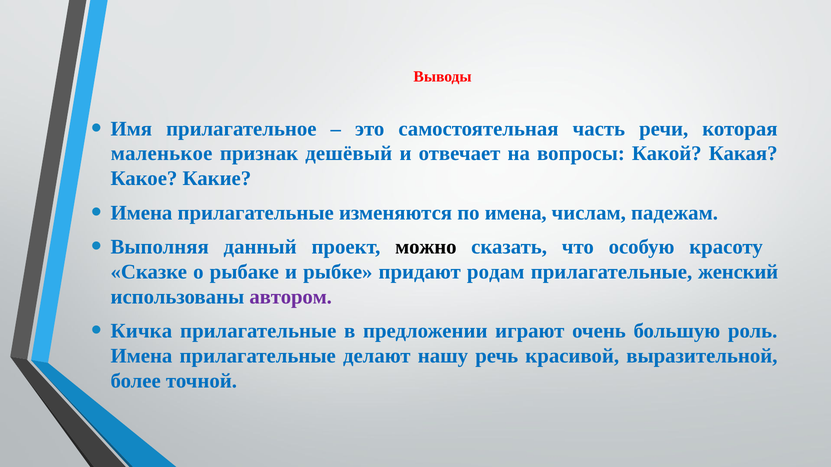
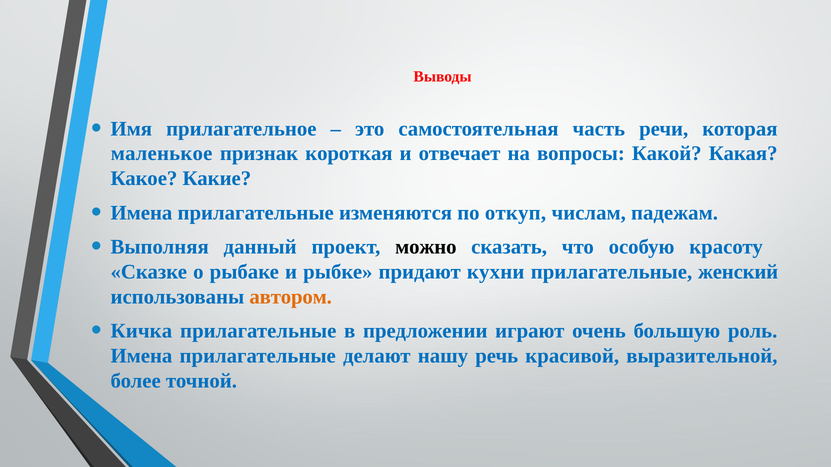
дешёвый: дешёвый -> короткая
по имена: имена -> откуп
родам: родам -> кухни
автором colour: purple -> orange
